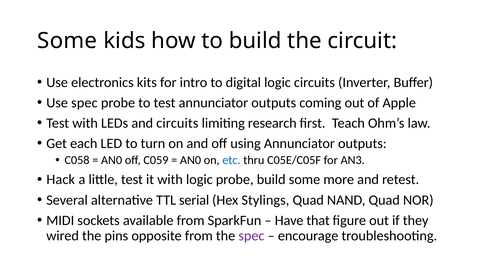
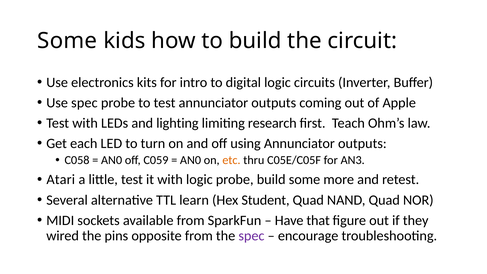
and circuits: circuits -> lighting
etc colour: blue -> orange
Hack: Hack -> Atari
serial: serial -> learn
Stylings: Stylings -> Student
